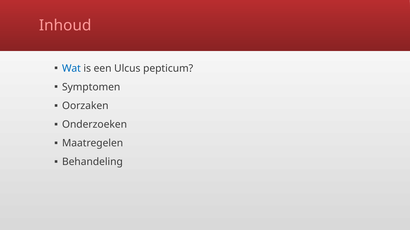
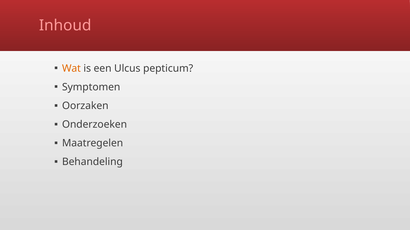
Wat colour: blue -> orange
